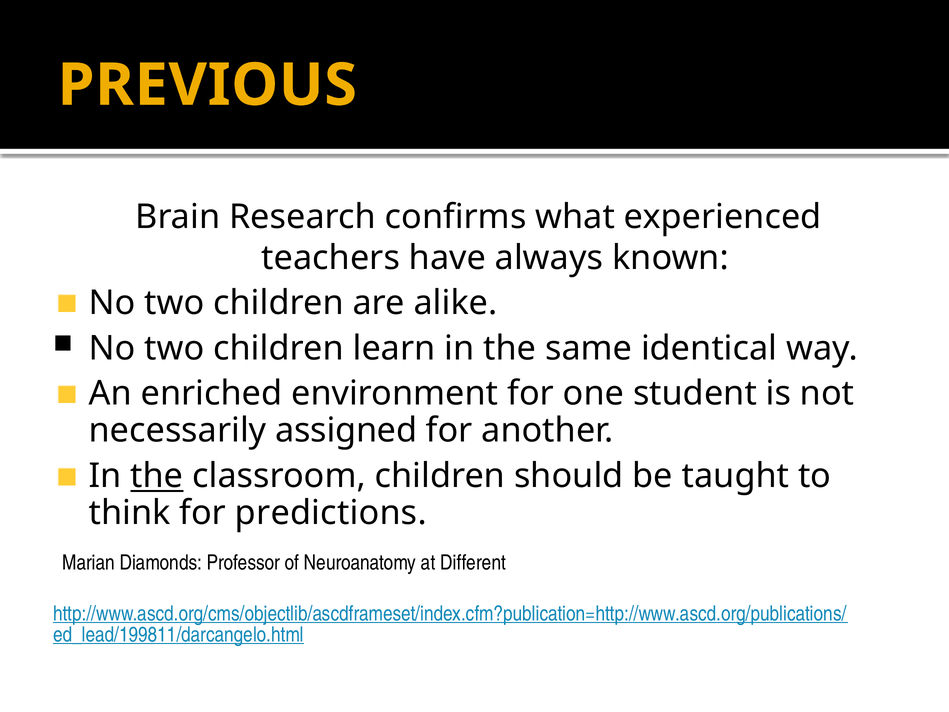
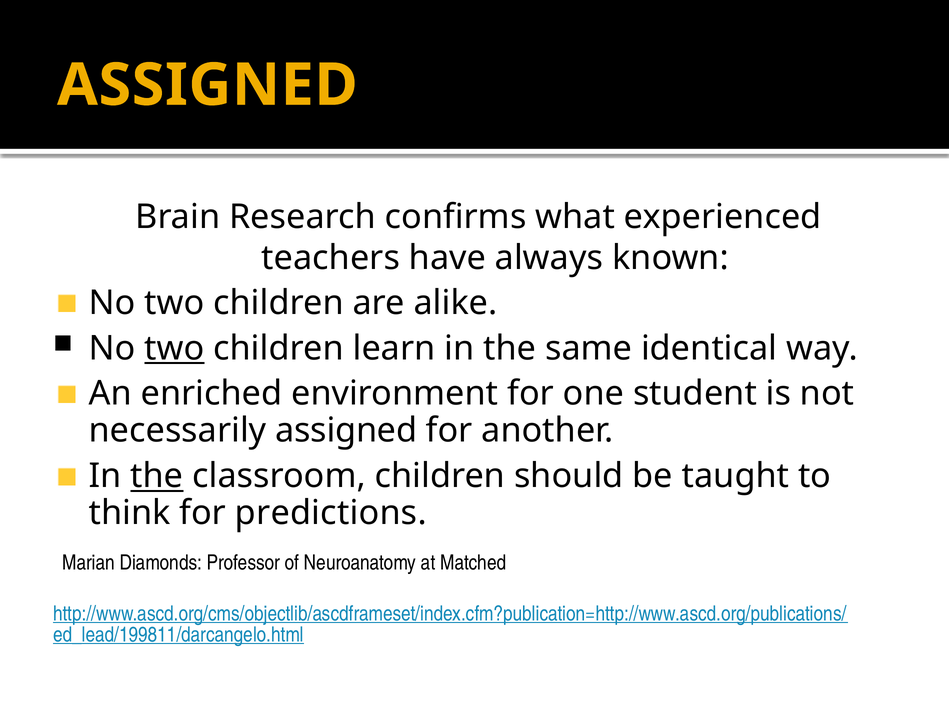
PREVIOUS at (207, 85): PREVIOUS -> ASSIGNED
two at (174, 348) underline: none -> present
Different: Different -> Matched
